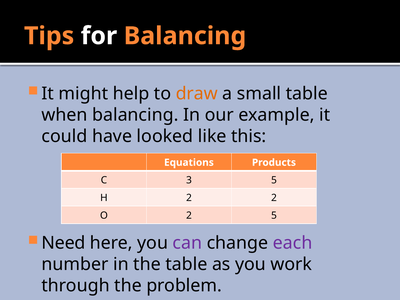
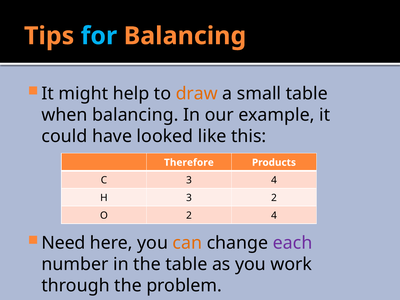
for colour: white -> light blue
Equations: Equations -> Therefore
3 5: 5 -> 4
H 2: 2 -> 3
2 5: 5 -> 4
can colour: purple -> orange
